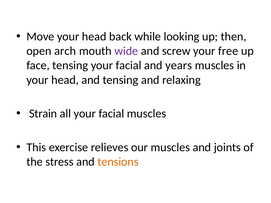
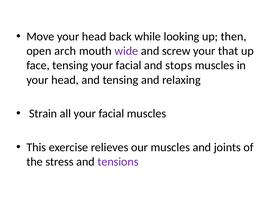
free: free -> that
years: years -> stops
tensions colour: orange -> purple
